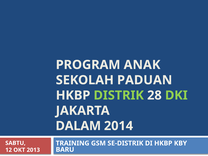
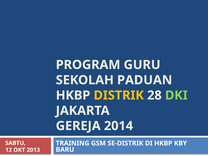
ANAK: ANAK -> GURU
DISTRIK colour: light green -> yellow
DALAM: DALAM -> GEREJA
